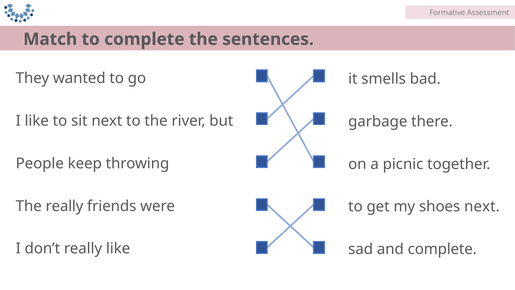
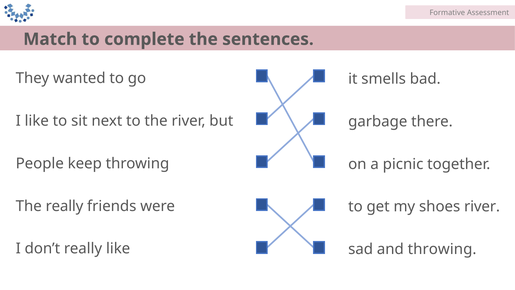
shoes next: next -> river
and complete: complete -> throwing
